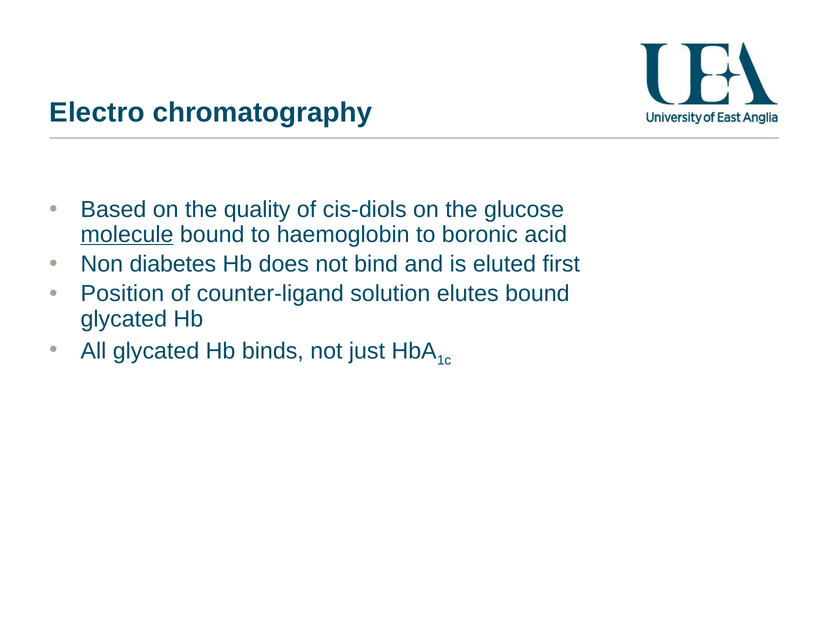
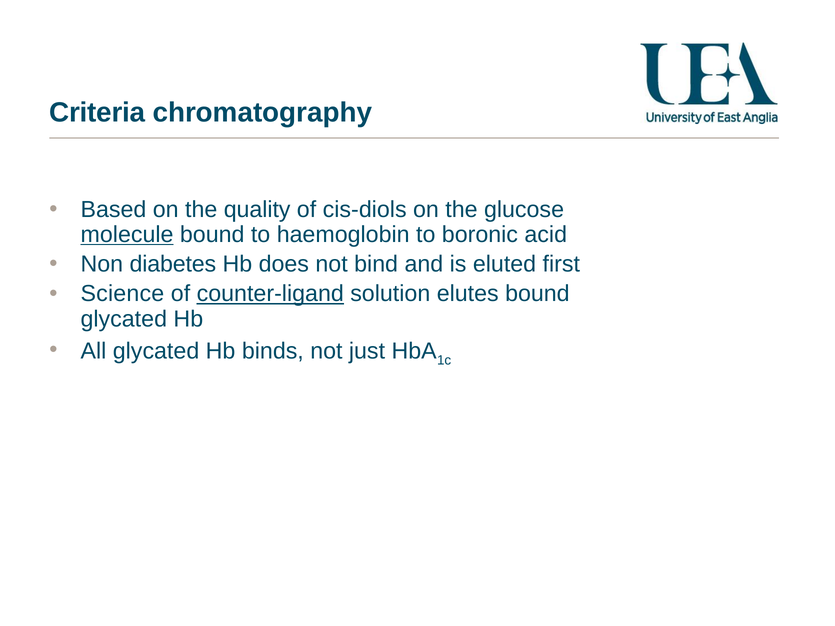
Electro: Electro -> Criteria
Position: Position -> Science
counter-ligand underline: none -> present
